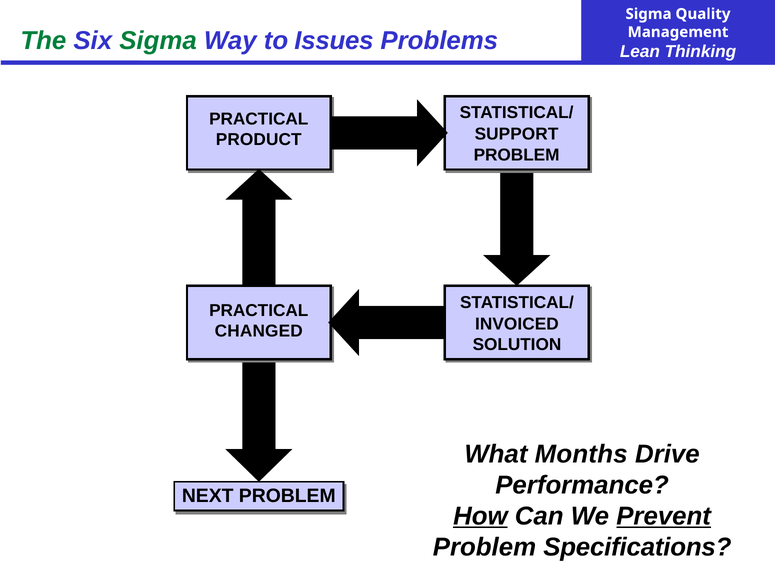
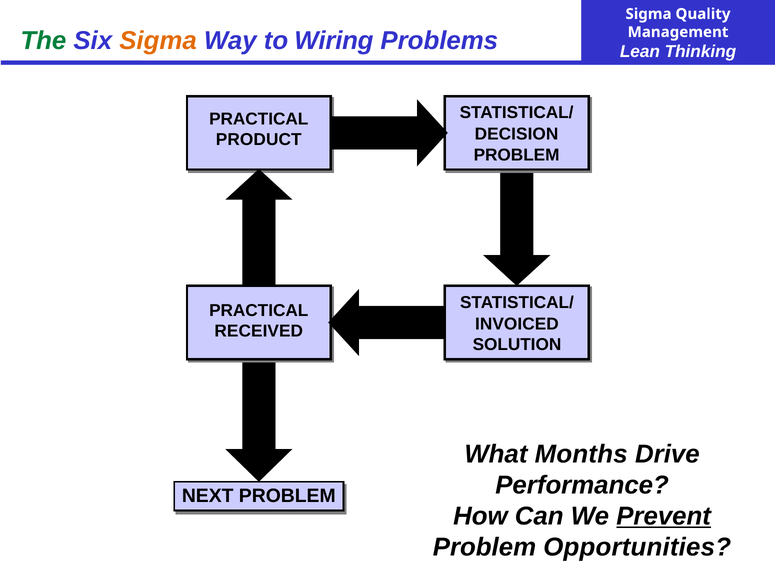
Sigma at (158, 41) colour: green -> orange
Issues: Issues -> Wiring
SUPPORT: SUPPORT -> DECISION
CHANGED: CHANGED -> RECEIVED
How underline: present -> none
Specifications: Specifications -> Opportunities
